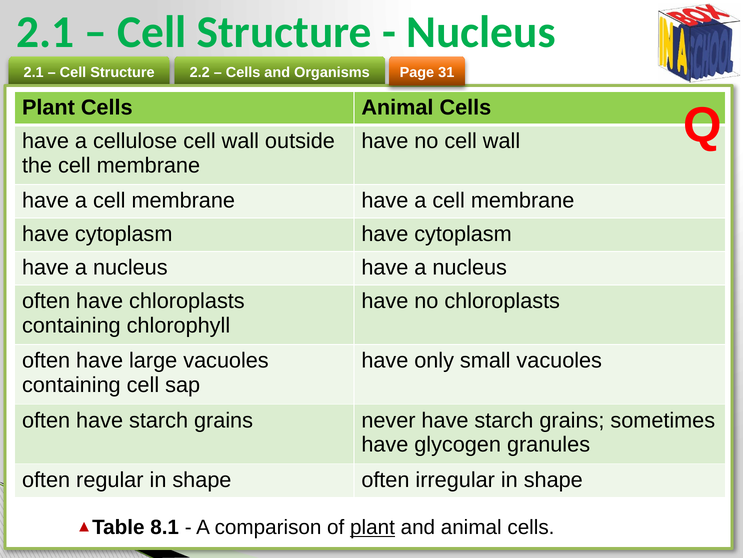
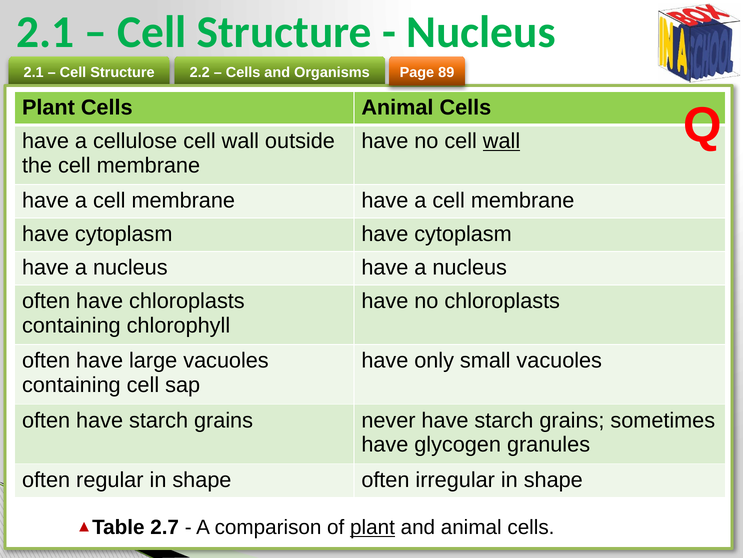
31: 31 -> 89
wall at (502, 141) underline: none -> present
8.1: 8.1 -> 2.7
